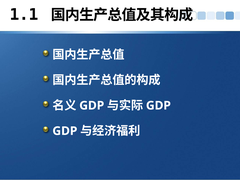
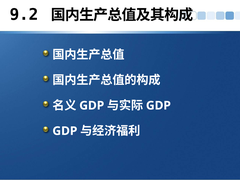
1.1: 1.1 -> 9.2
